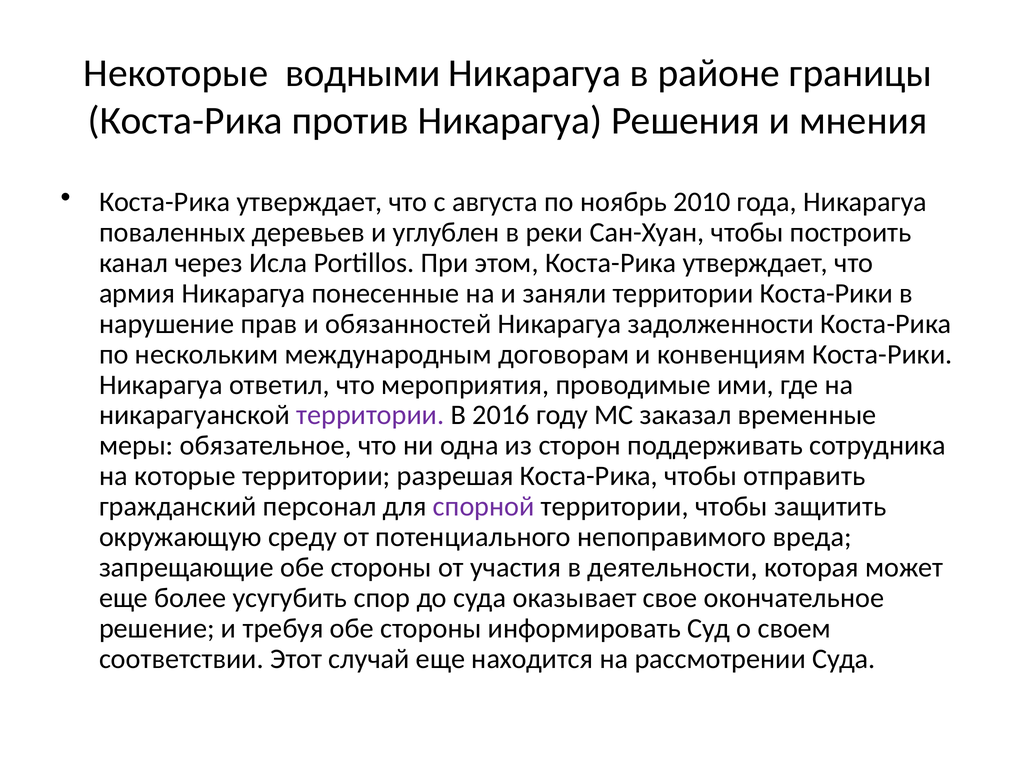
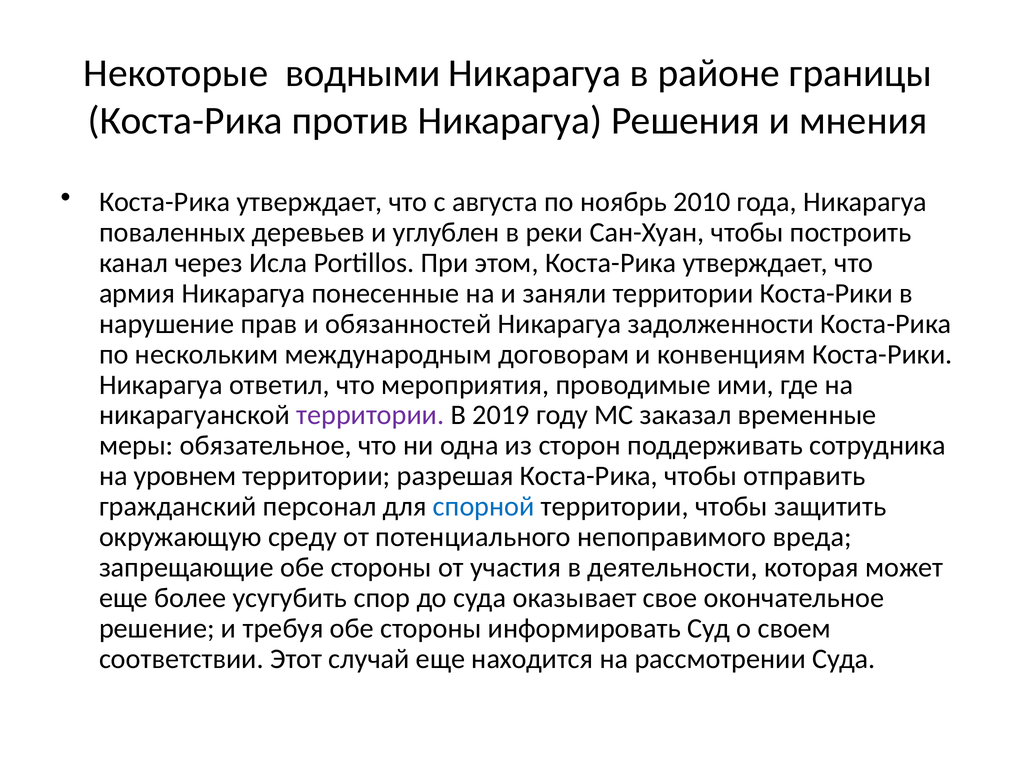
2016: 2016 -> 2019
которые: которые -> уровнем
спорной colour: purple -> blue
